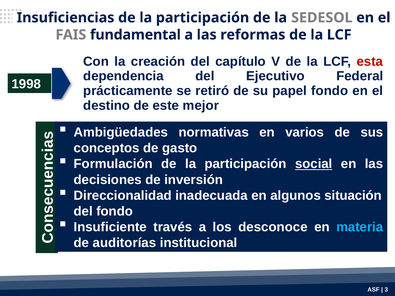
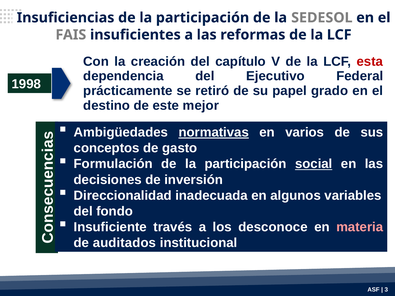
fundamental: fundamental -> insuficientes
papel fondo: fondo -> grado
normativas underline: none -> present
situación: situación -> variables
materia colour: light blue -> pink
auditorías: auditorías -> auditados
